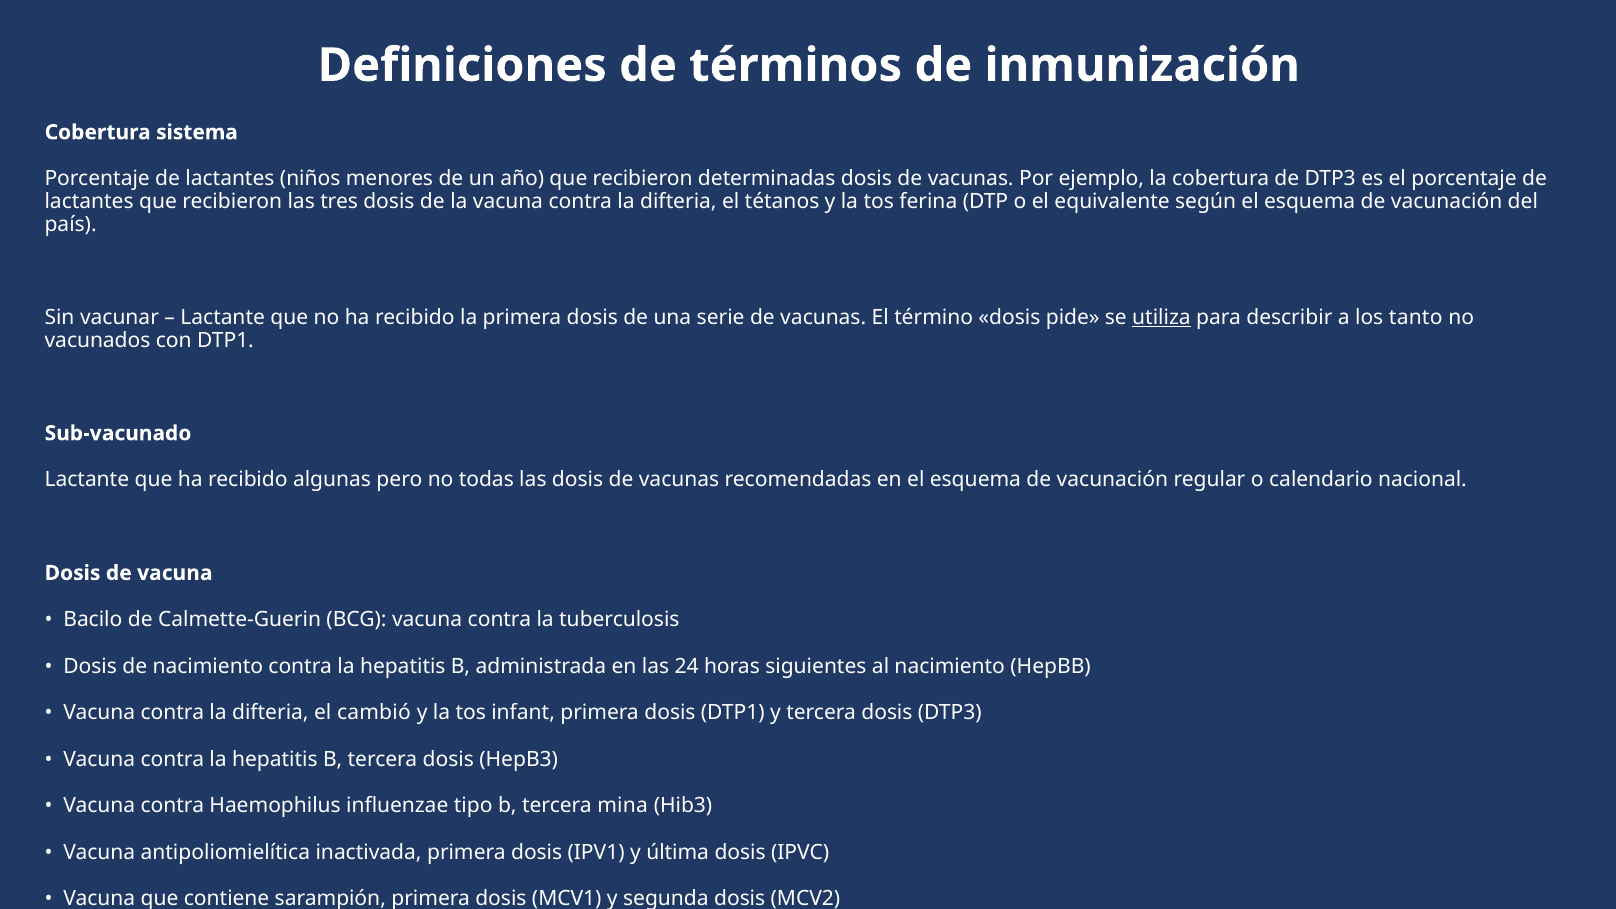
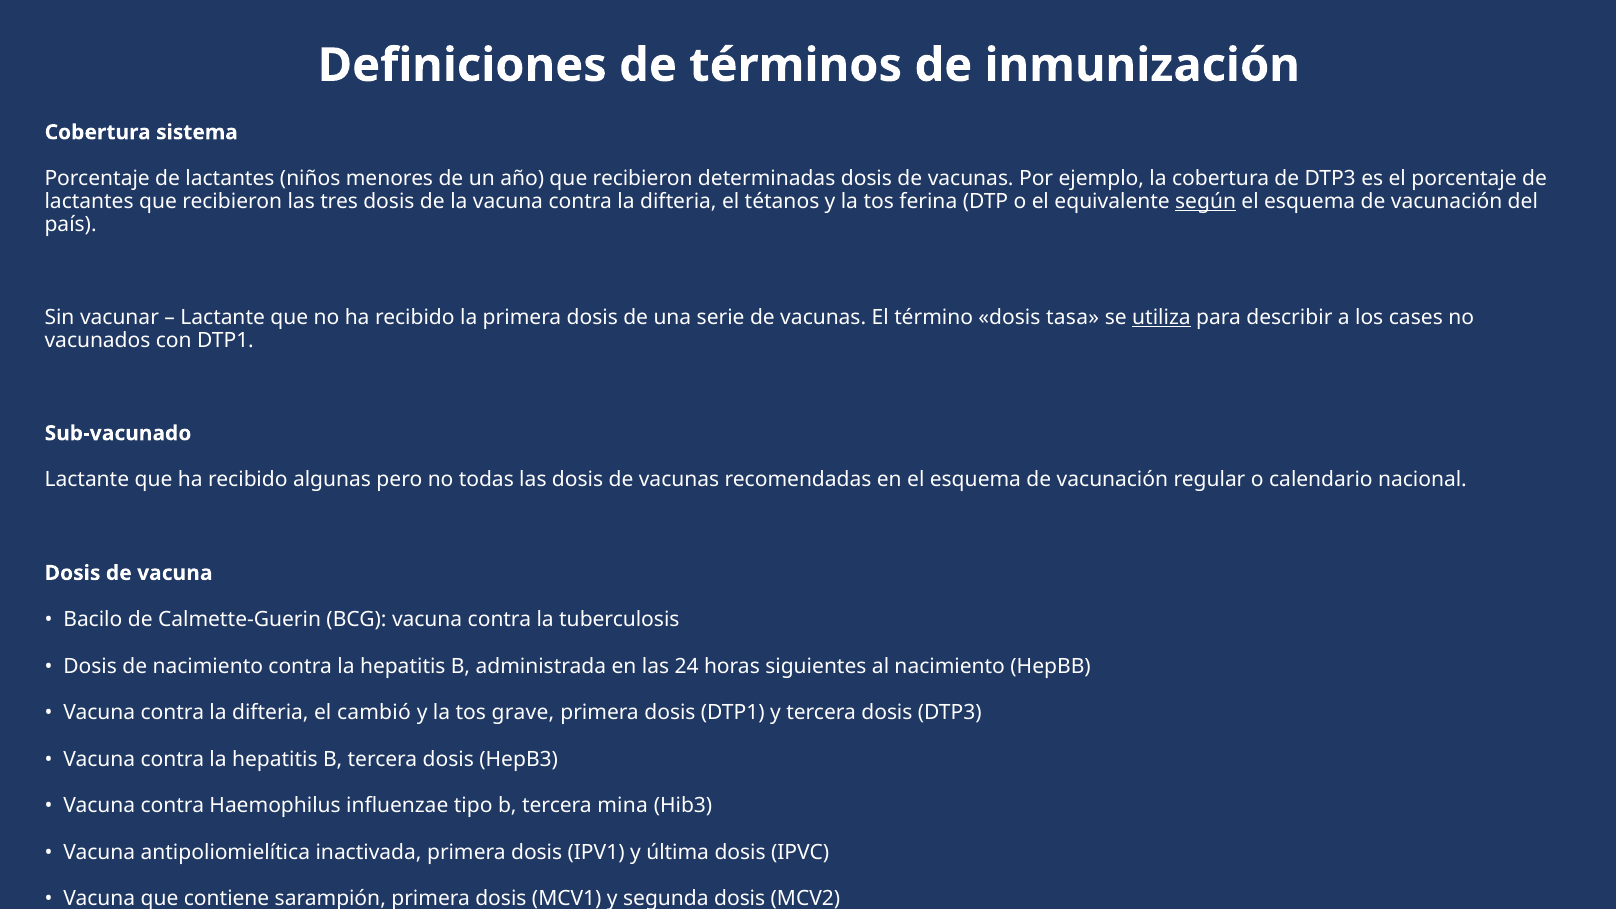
según underline: none -> present
pide: pide -> tasa
tanto: tanto -> cases
infant: infant -> grave
